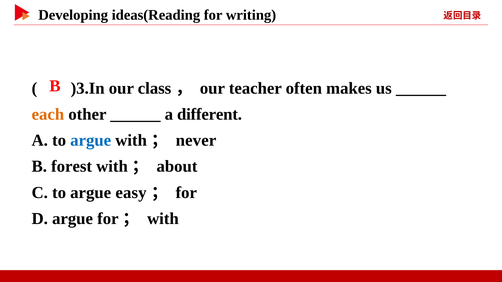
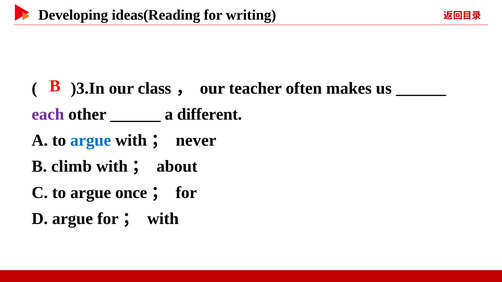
each colour: orange -> purple
forest: forest -> climb
easy: easy -> once
